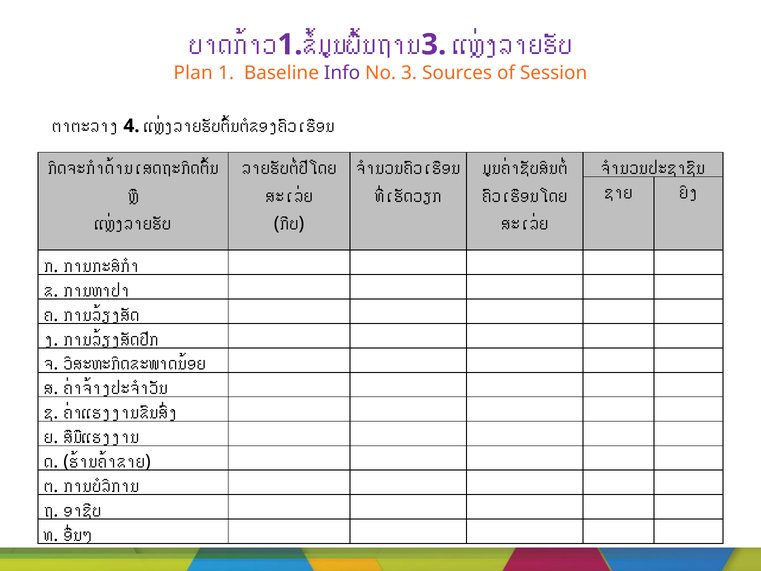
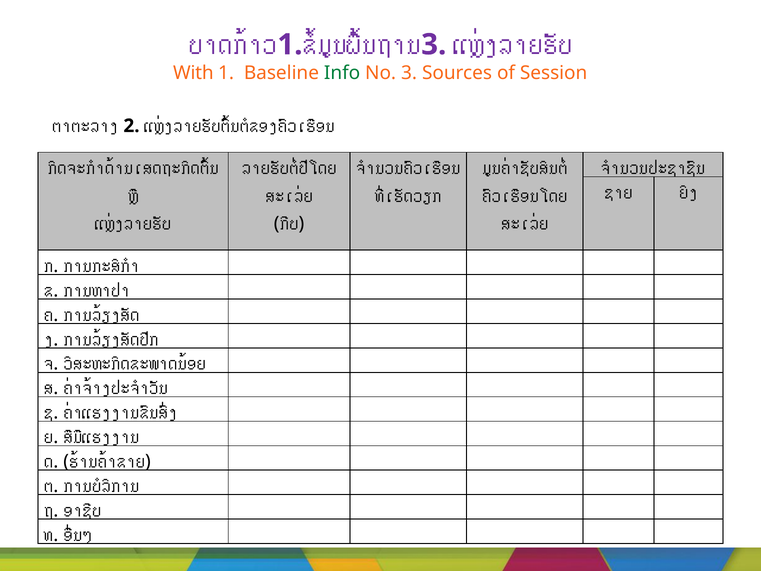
Plan: Plan -> With
Info colour: purple -> green
4: 4 -> 2
